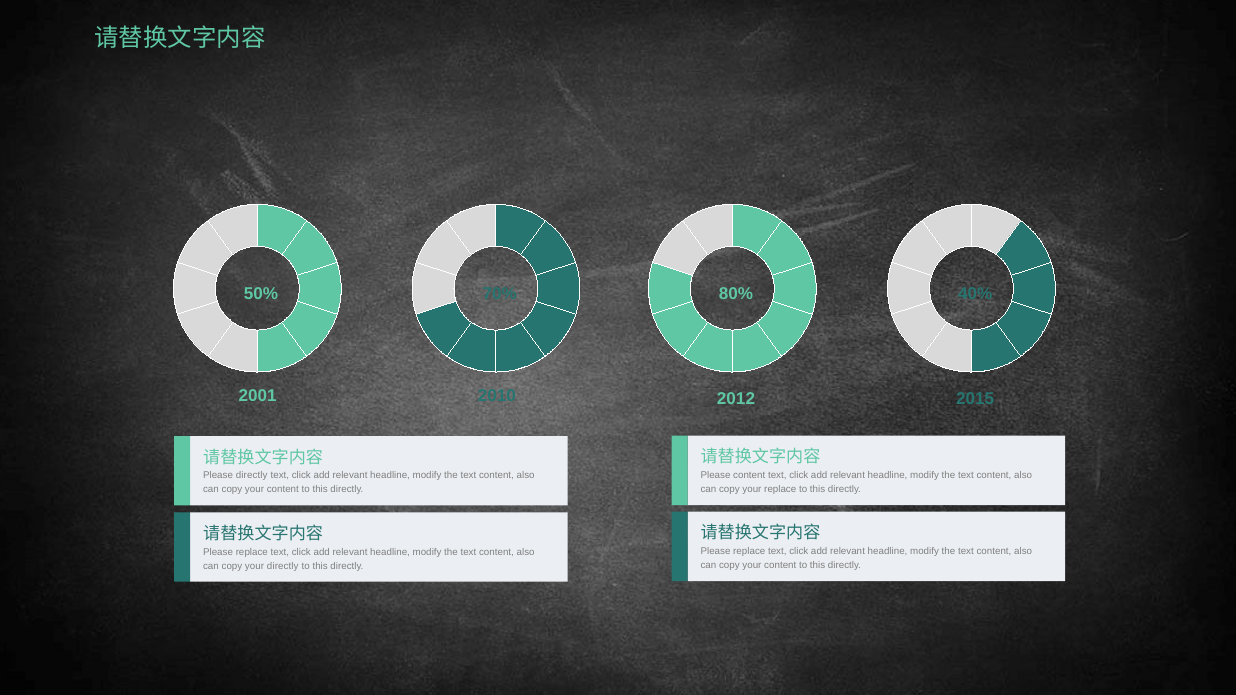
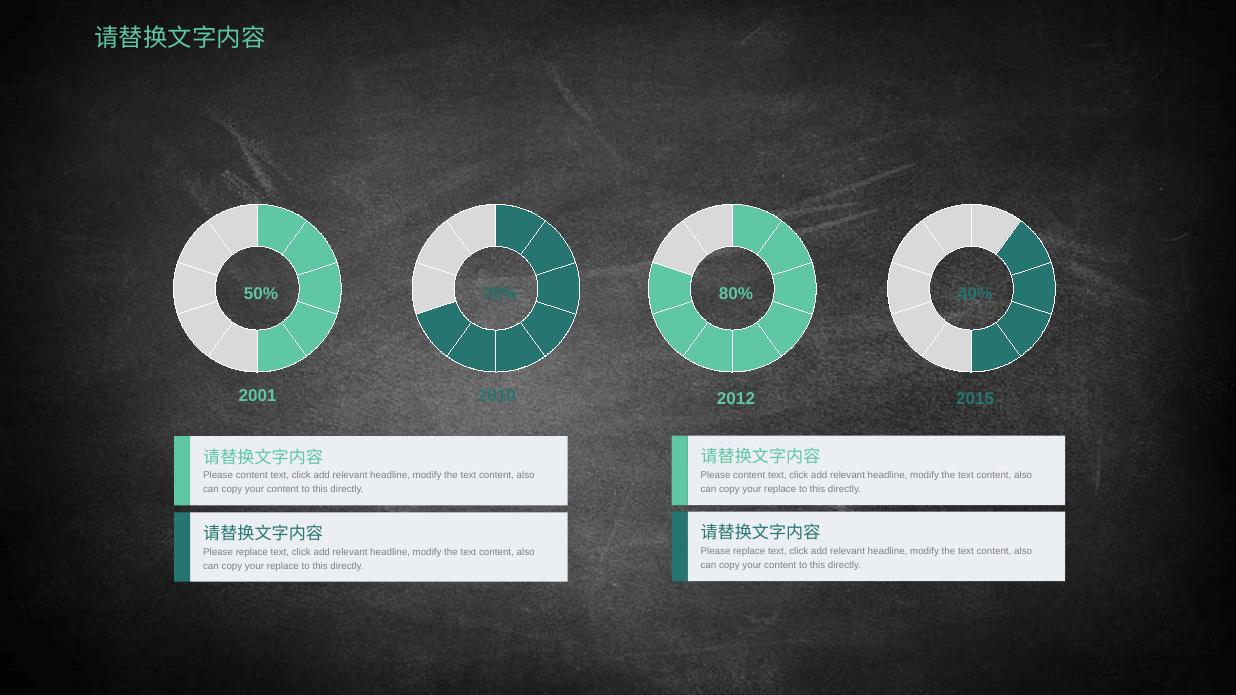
directly at (252, 476): directly -> content
directly at (283, 566): directly -> replace
